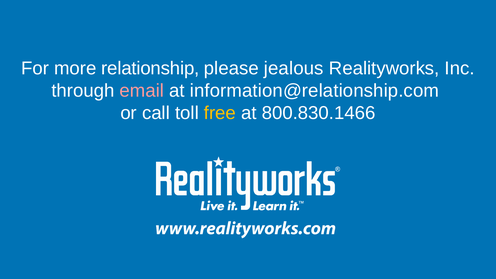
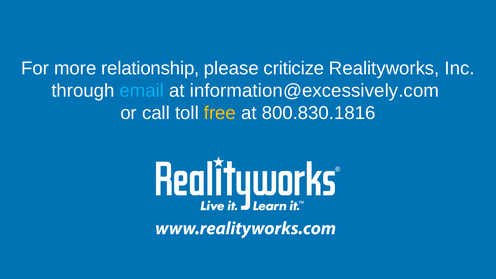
jealous: jealous -> criticize
email colour: pink -> light blue
information@relationship.com: information@relationship.com -> information@excessively.com
800.830.1466: 800.830.1466 -> 800.830.1816
